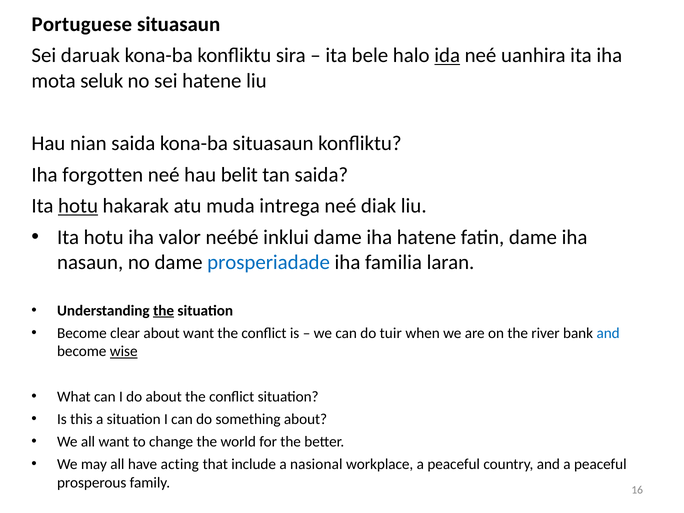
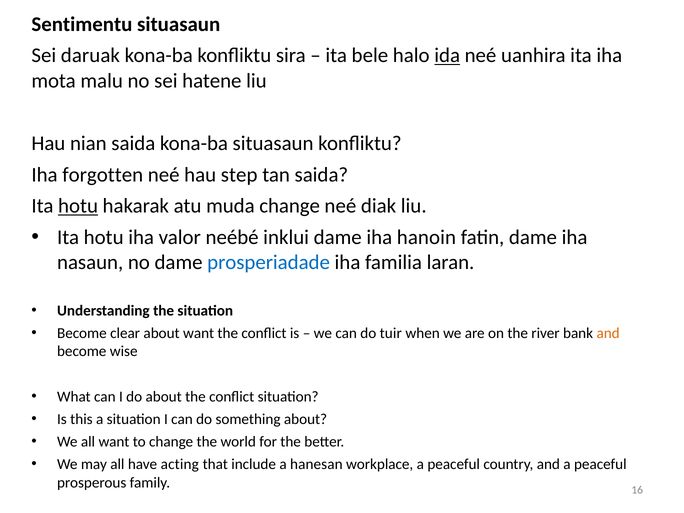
Portuguese: Portuguese -> Sentimentu
seluk: seluk -> malu
belit: belit -> step
muda intrega: intrega -> change
iha hatene: hatene -> hanoin
the at (164, 311) underline: present -> none
and at (608, 333) colour: blue -> orange
wise underline: present -> none
nasional: nasional -> hanesan
